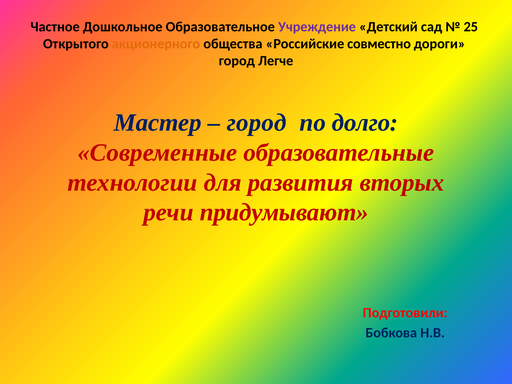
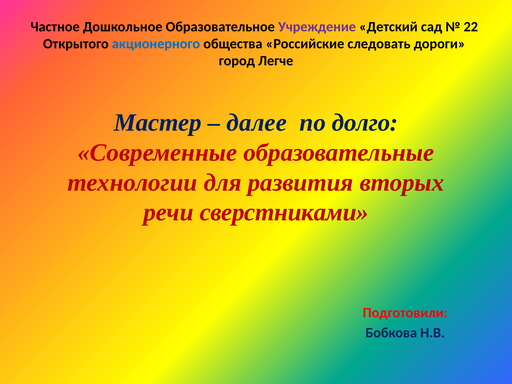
25: 25 -> 22
акционерного colour: orange -> blue
совместно: совместно -> следовать
город at (257, 123): город -> далее
придумывают: придумывают -> сверстниками
